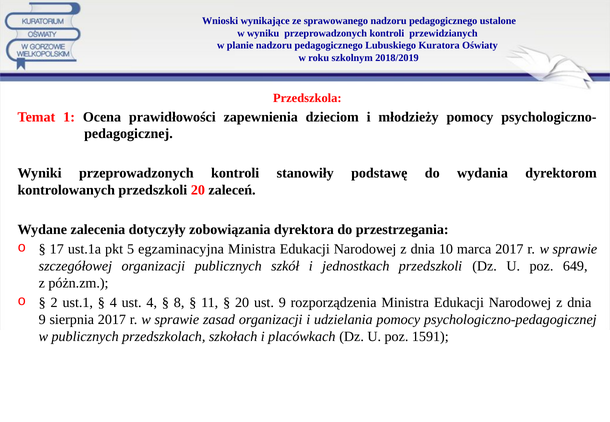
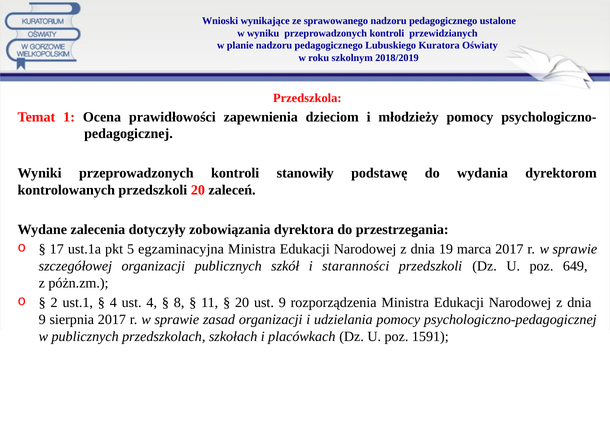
10: 10 -> 19
jednostkach: jednostkach -> staranności
